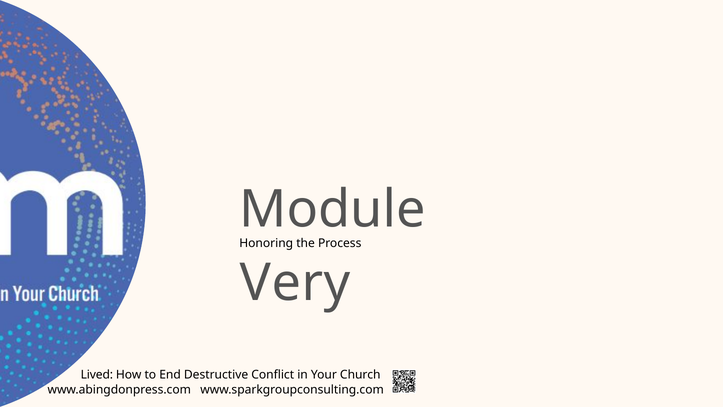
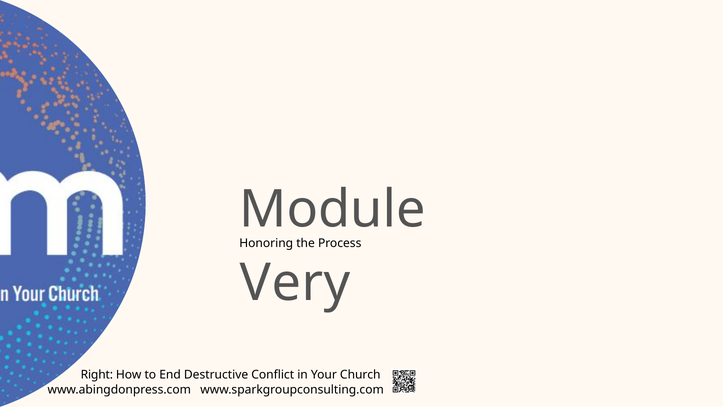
Lived: Lived -> Right
